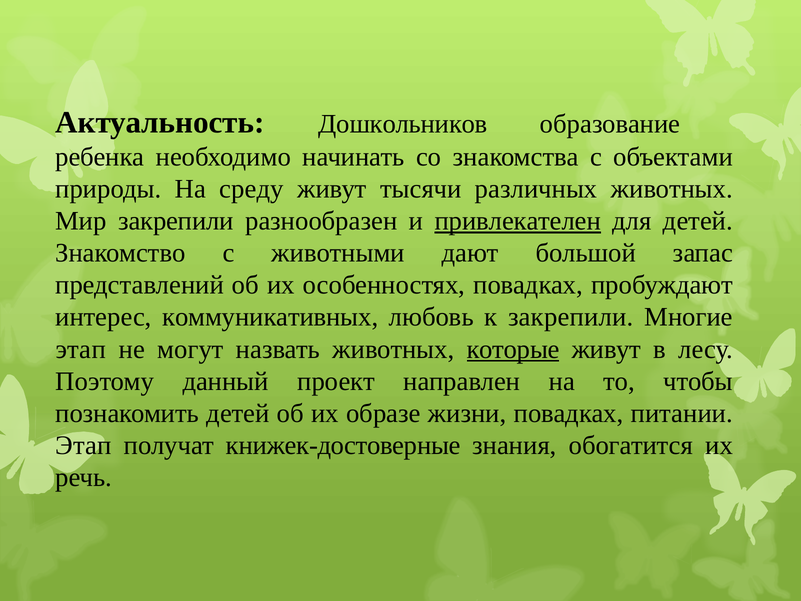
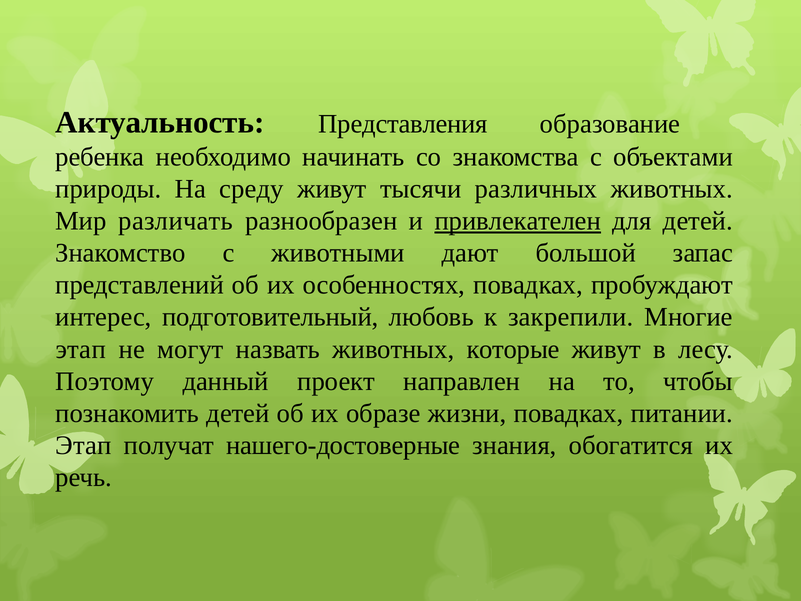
Дошкольников: Дошкольников -> Представления
Мир закрепили: закрепили -> различать
коммуникативных: коммуникативных -> подготовительный
которые underline: present -> none
книжек-достоверные: книжек-достоверные -> нашего-достоверные
